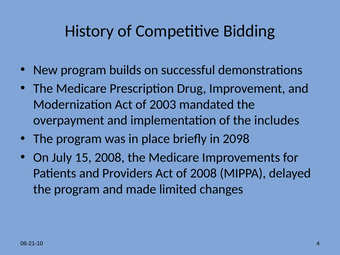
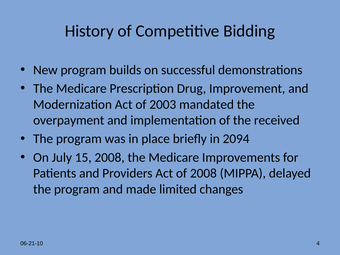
includes: includes -> received
2098: 2098 -> 2094
